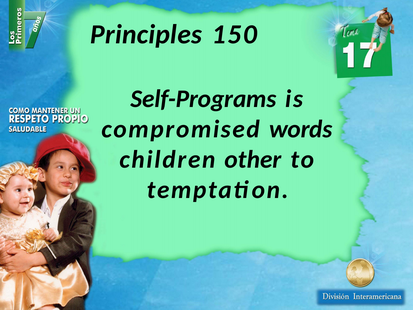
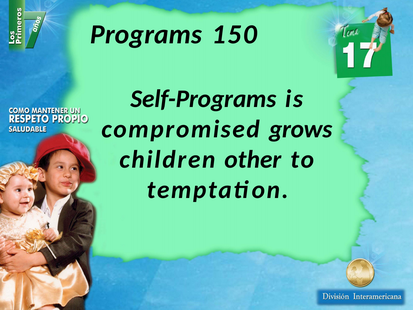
Principles: Principles -> Programs
words: words -> grows
